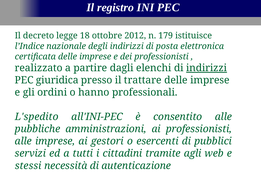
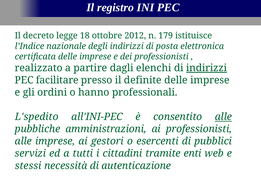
giuridica: giuridica -> facilitare
trattare: trattare -> definite
alle at (223, 117) underline: none -> present
agli: agli -> enti
